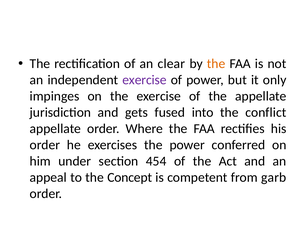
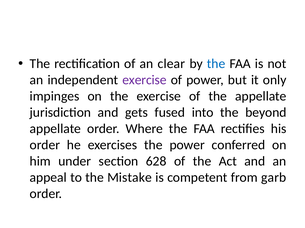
the at (216, 64) colour: orange -> blue
conflict: conflict -> beyond
454: 454 -> 628
Concept: Concept -> Mistake
